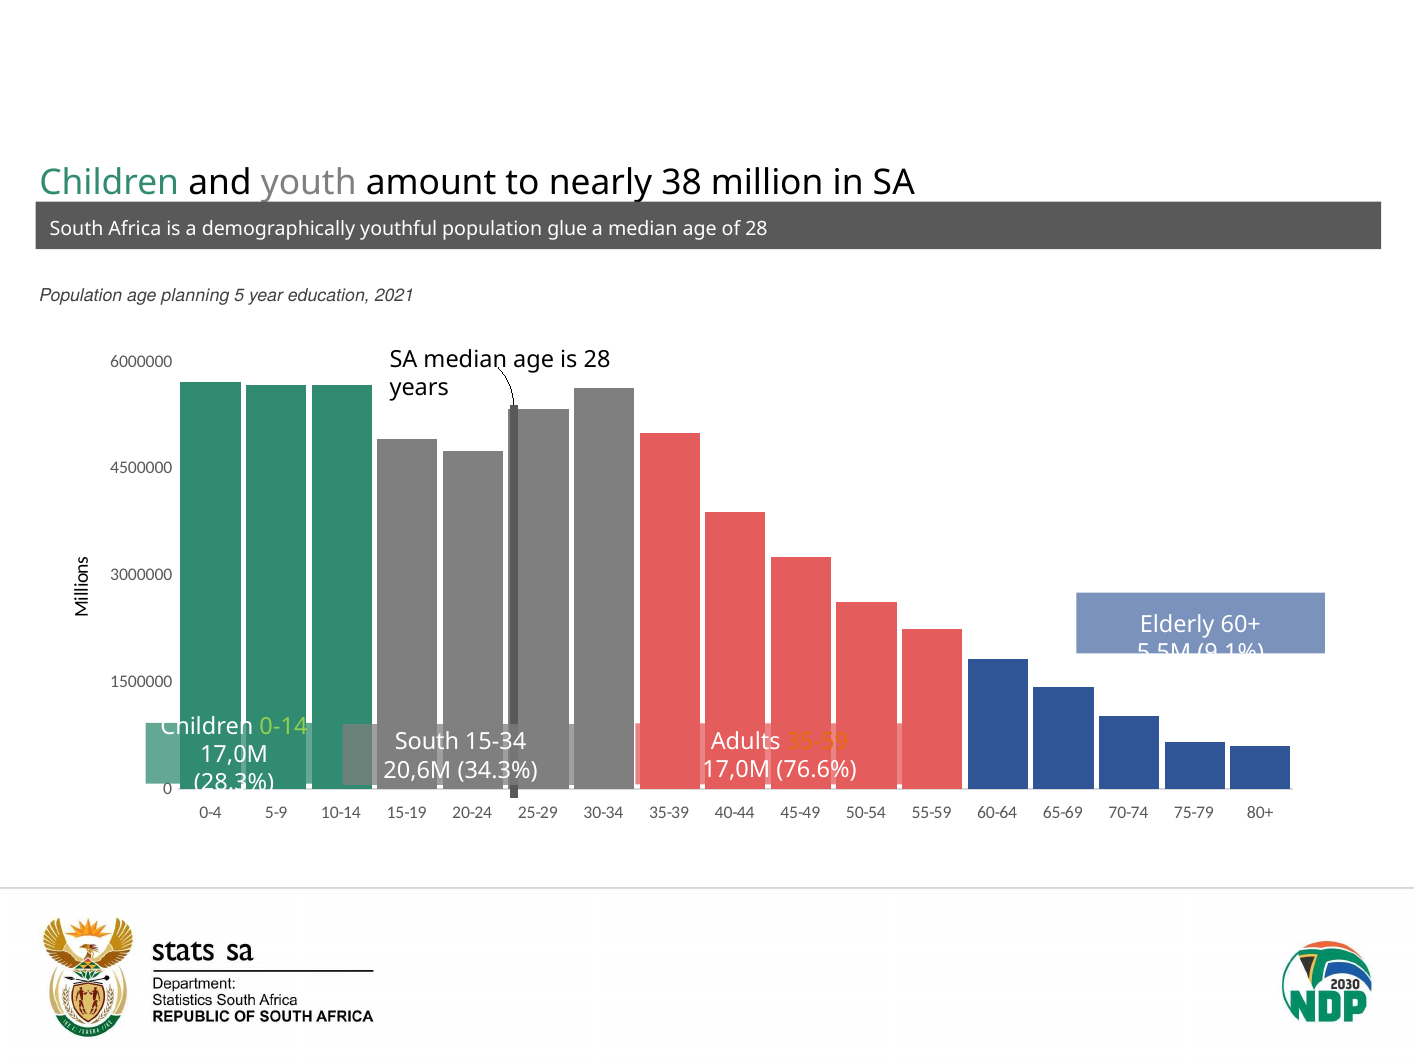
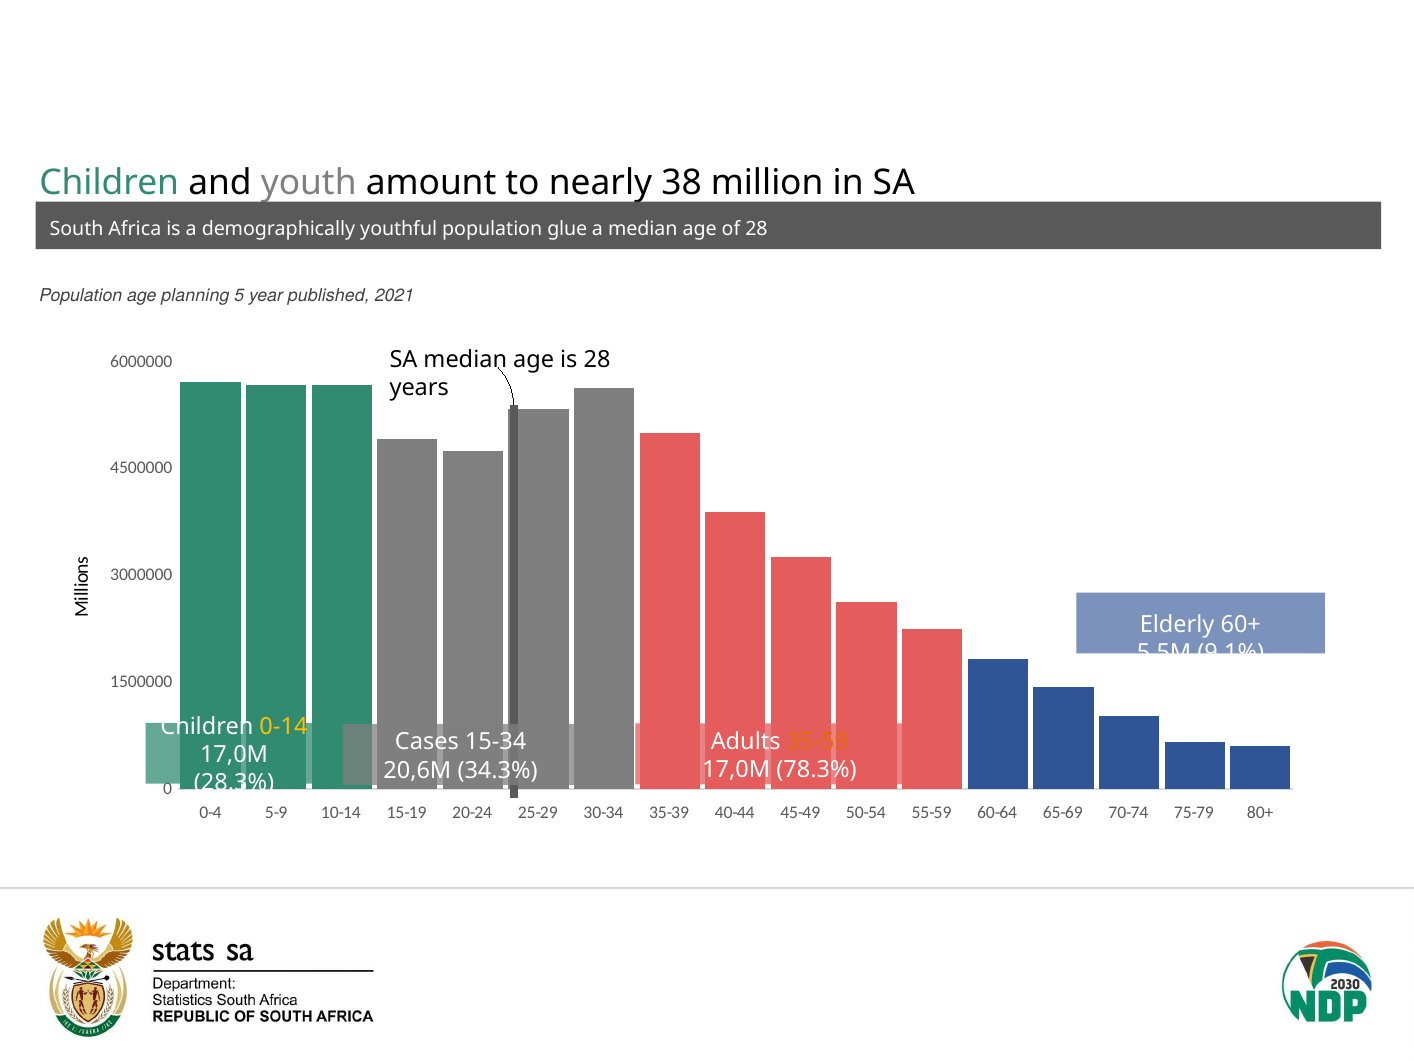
education: education -> published
0-14 colour: light green -> yellow
South at (427, 742): South -> Cases
76.6%: 76.6% -> 78.3%
